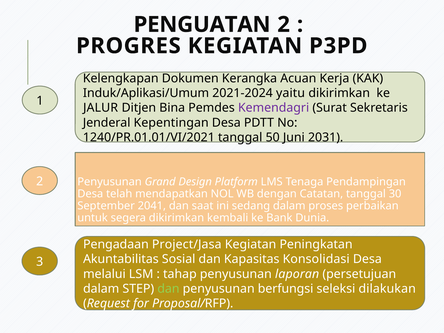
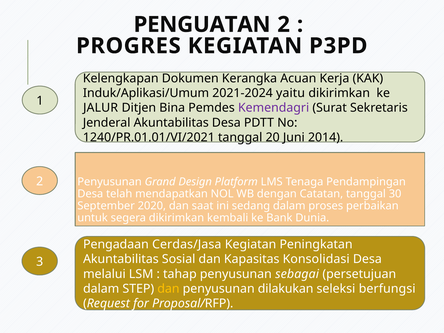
Jenderal Kepentingan: Kepentingan -> Akuntabilitas
50: 50 -> 20
2031: 2031 -> 2014
2041: 2041 -> 2020
Project/Jasa: Project/Jasa -> Cerdas/Jasa
laporan: laporan -> sebagai
dan at (168, 289) colour: light green -> yellow
berfungsi: berfungsi -> dilakukan
dilakukan: dilakukan -> berfungsi
